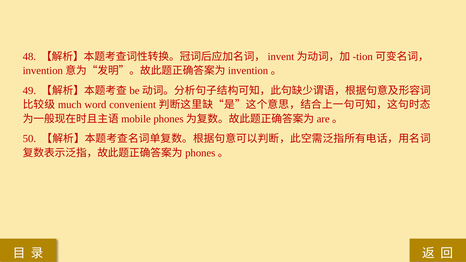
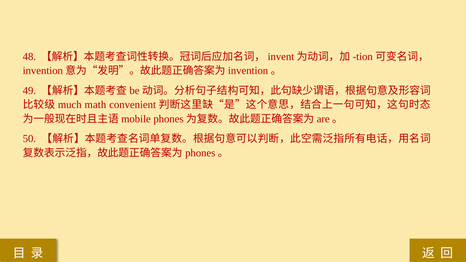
word: word -> math
